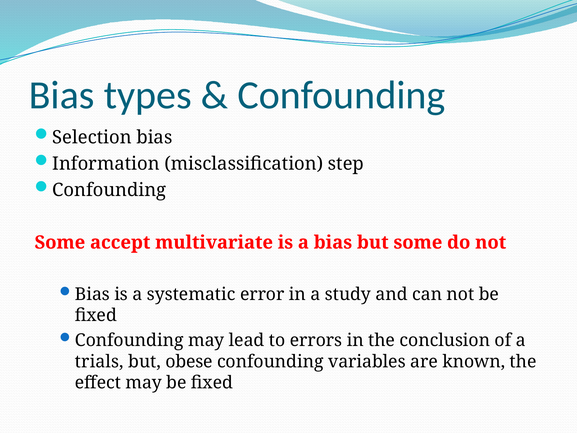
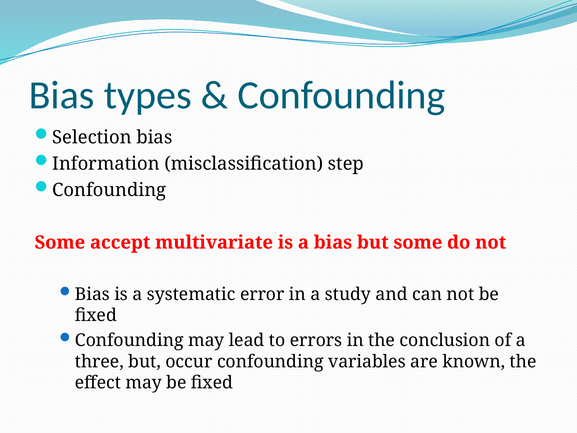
trials: trials -> three
obese: obese -> occur
